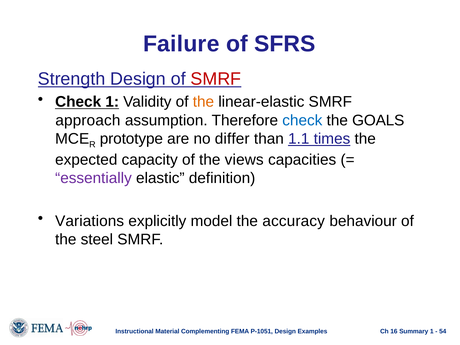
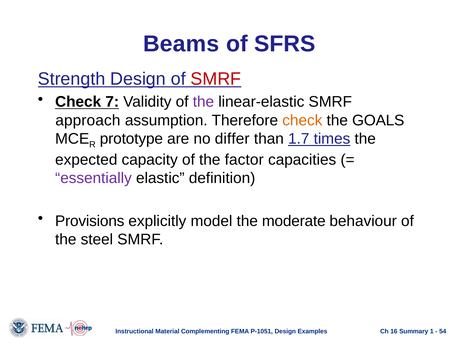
Failure: Failure -> Beams
Check 1: 1 -> 7
the at (203, 102) colour: orange -> purple
check at (302, 120) colour: blue -> orange
1.1: 1.1 -> 1.7
views: views -> factor
Variations: Variations -> Provisions
accuracy: accuracy -> moderate
